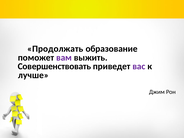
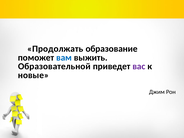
вам colour: purple -> blue
Совершенствовать: Совершенствовать -> Образовательной
лучше: лучше -> новые
